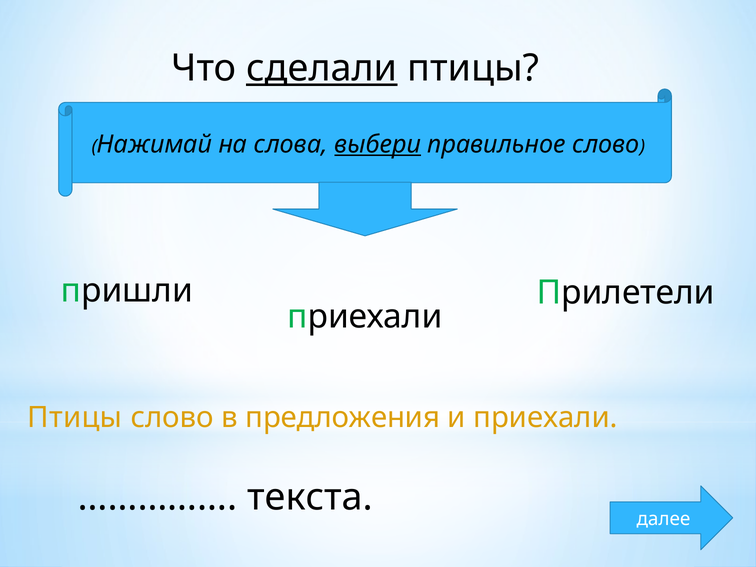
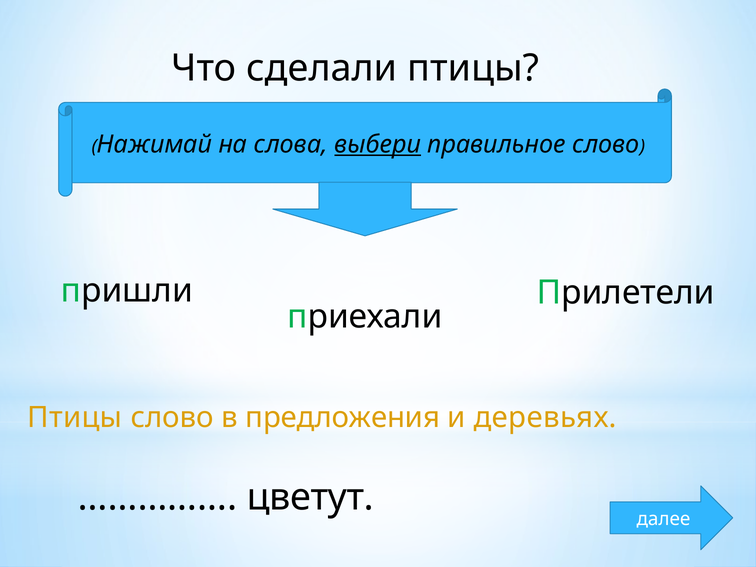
сделали underline: present -> none
и приехали: приехали -> деревьях
текста: текста -> цветут
